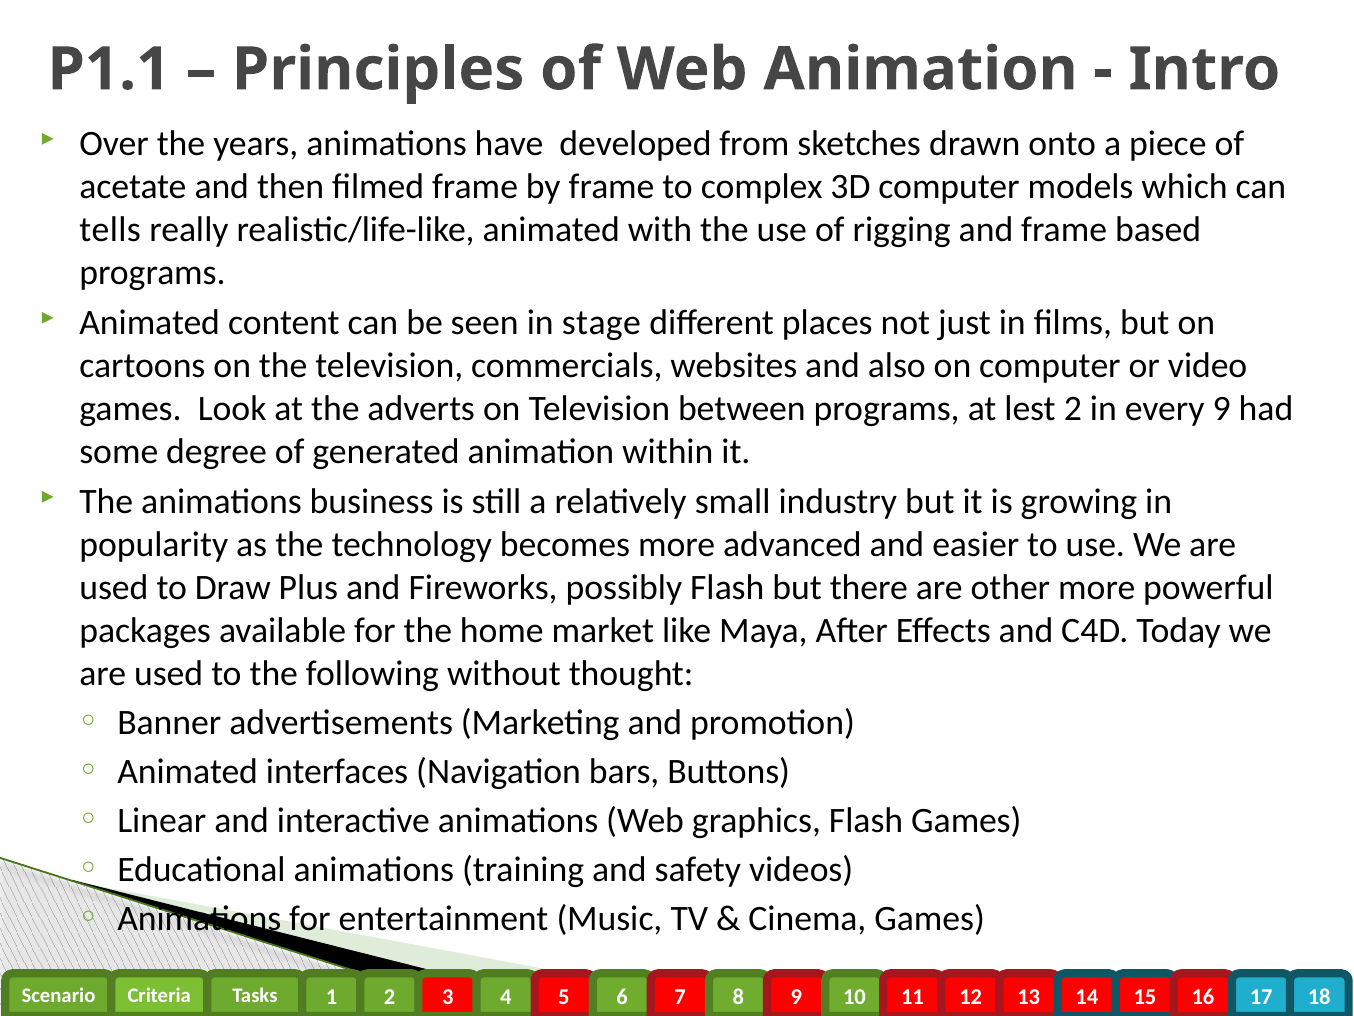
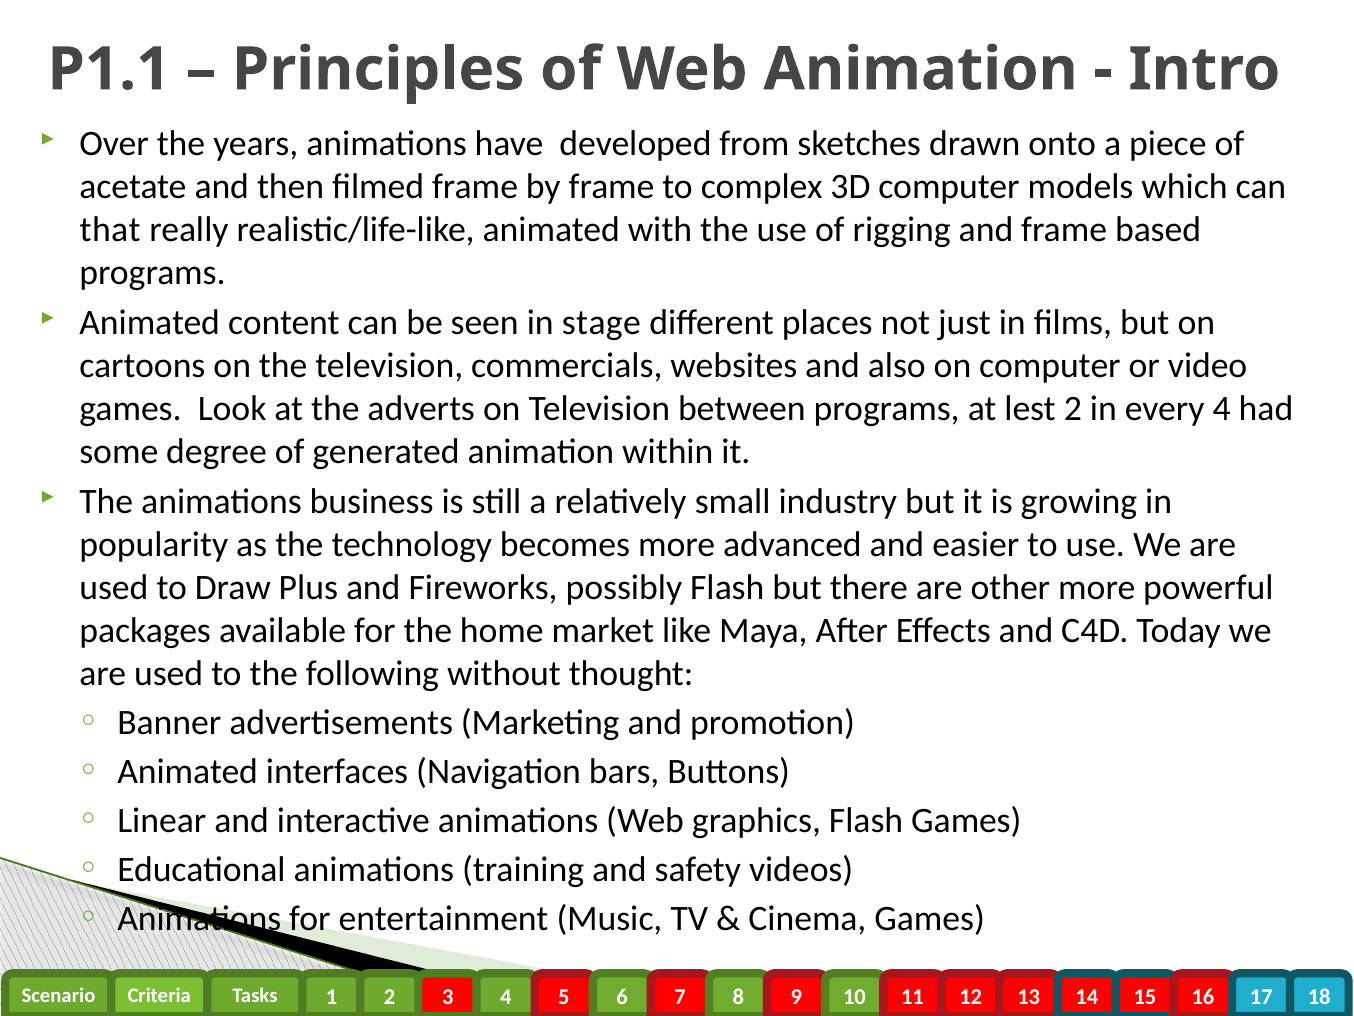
tells: tells -> that
every 9: 9 -> 4
